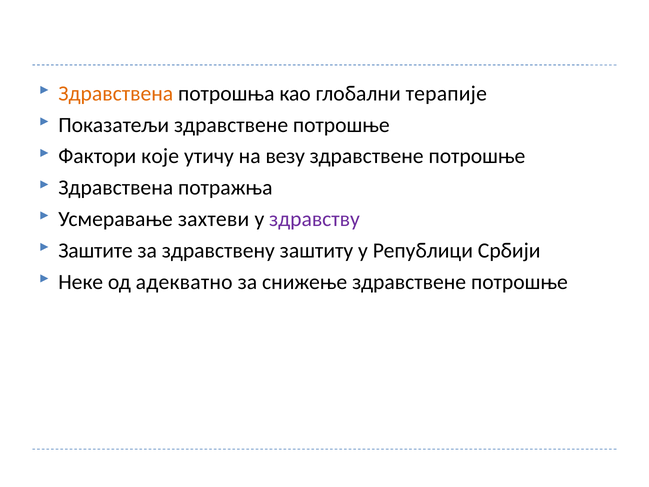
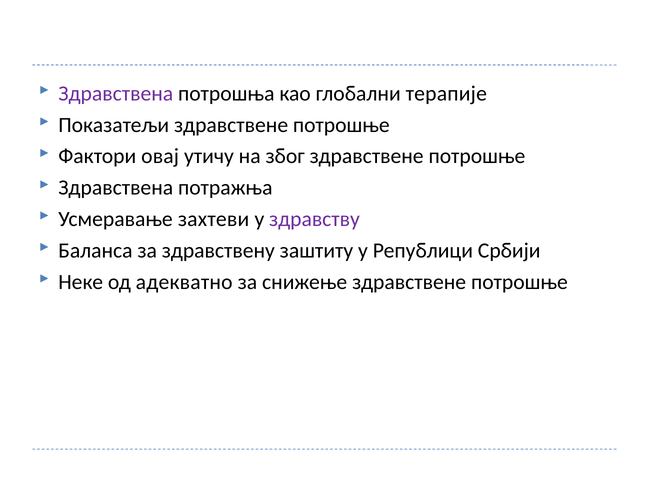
Здравствена at (116, 93) colour: orange -> purple
које: које -> овај
везу: везу -> због
Зaштитe: Зaштитe -> Баланса
